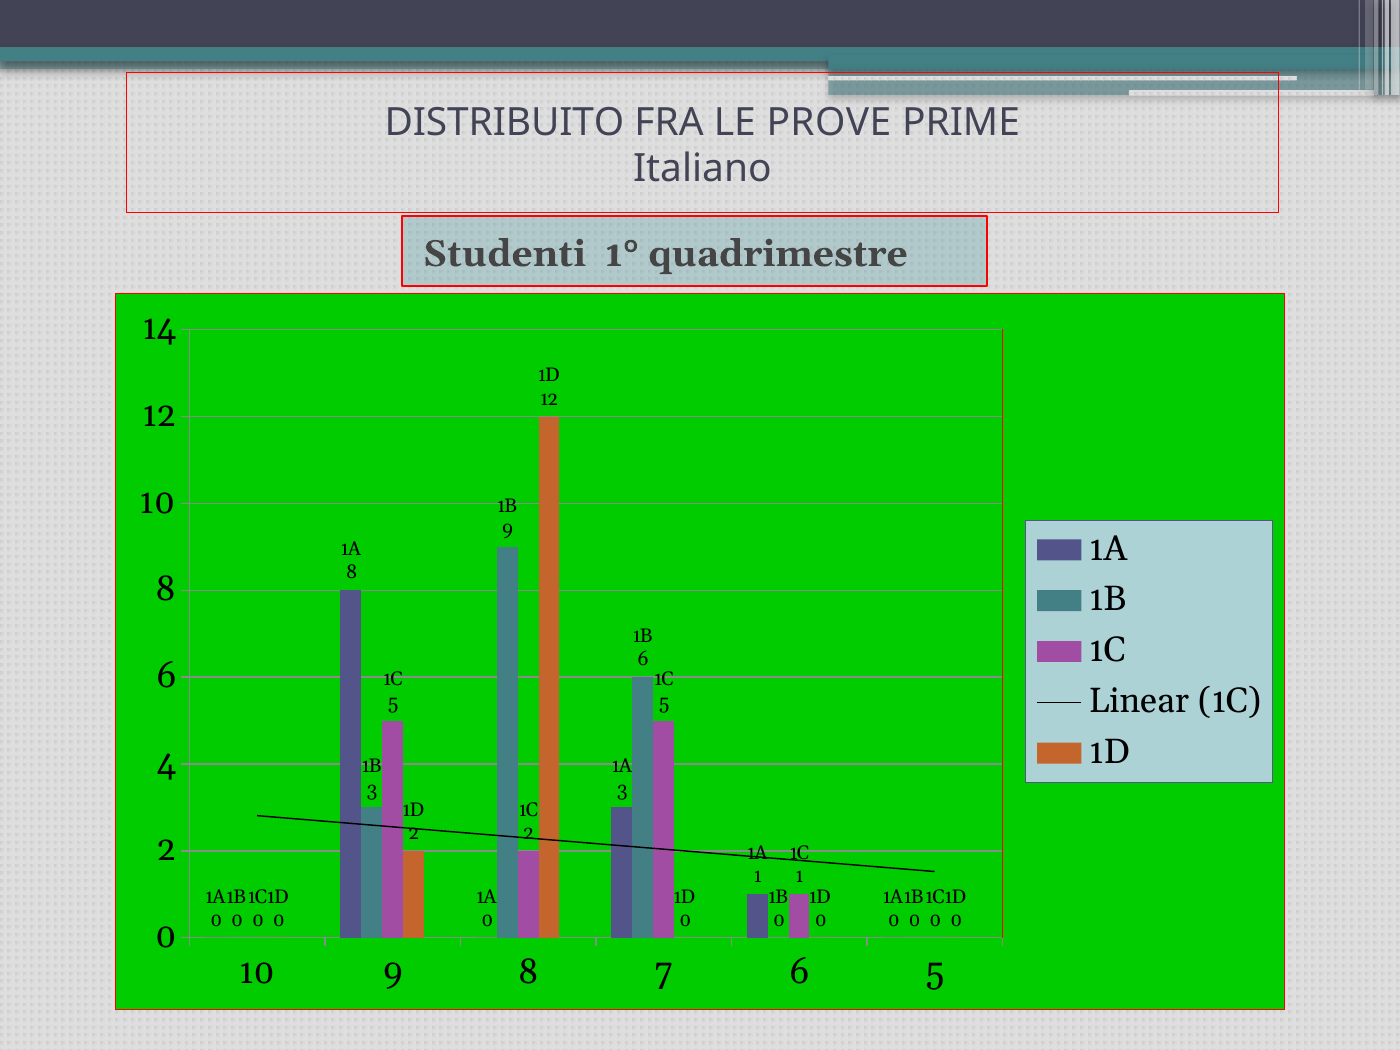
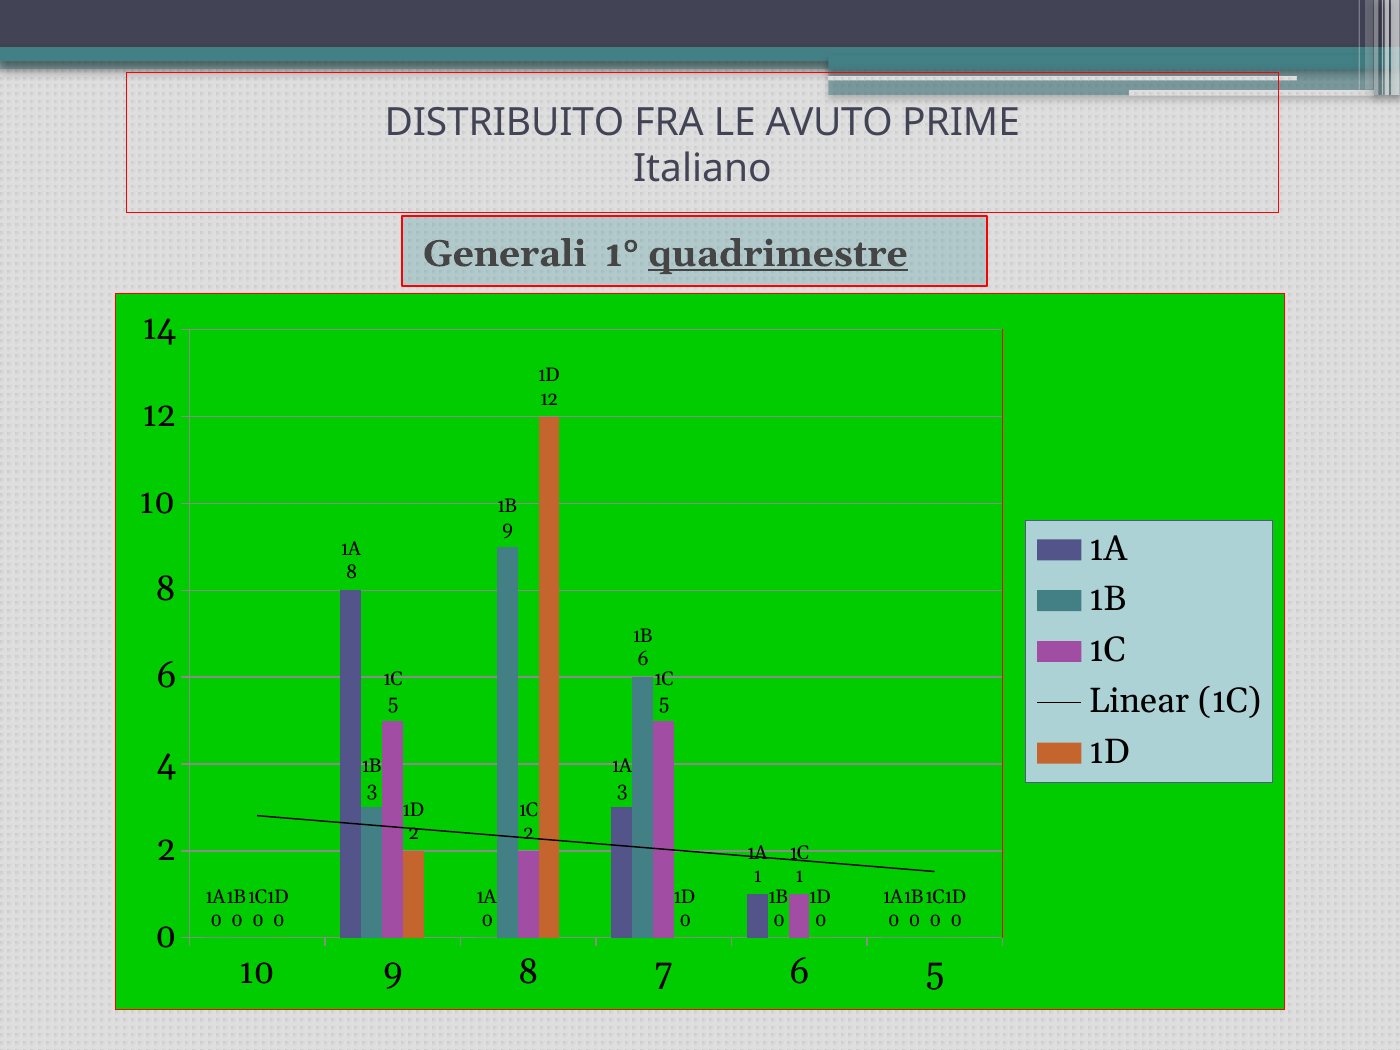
PROVE: PROVE -> AVUTO
Studenti: Studenti -> Generali
quadrimestre underline: none -> present
